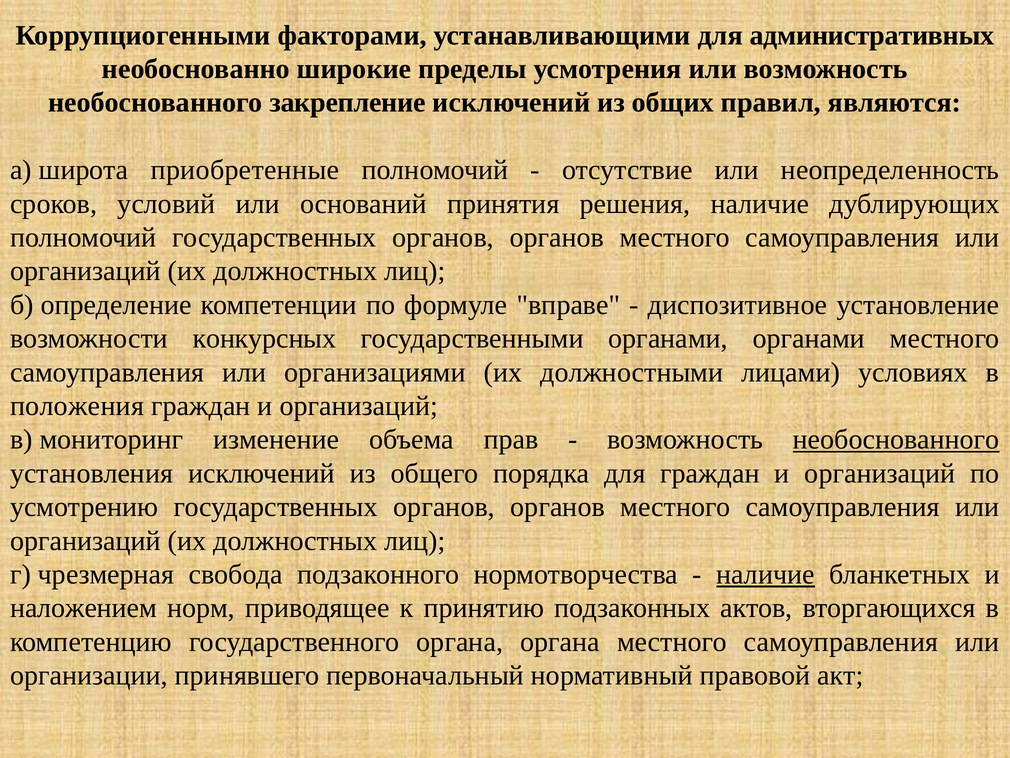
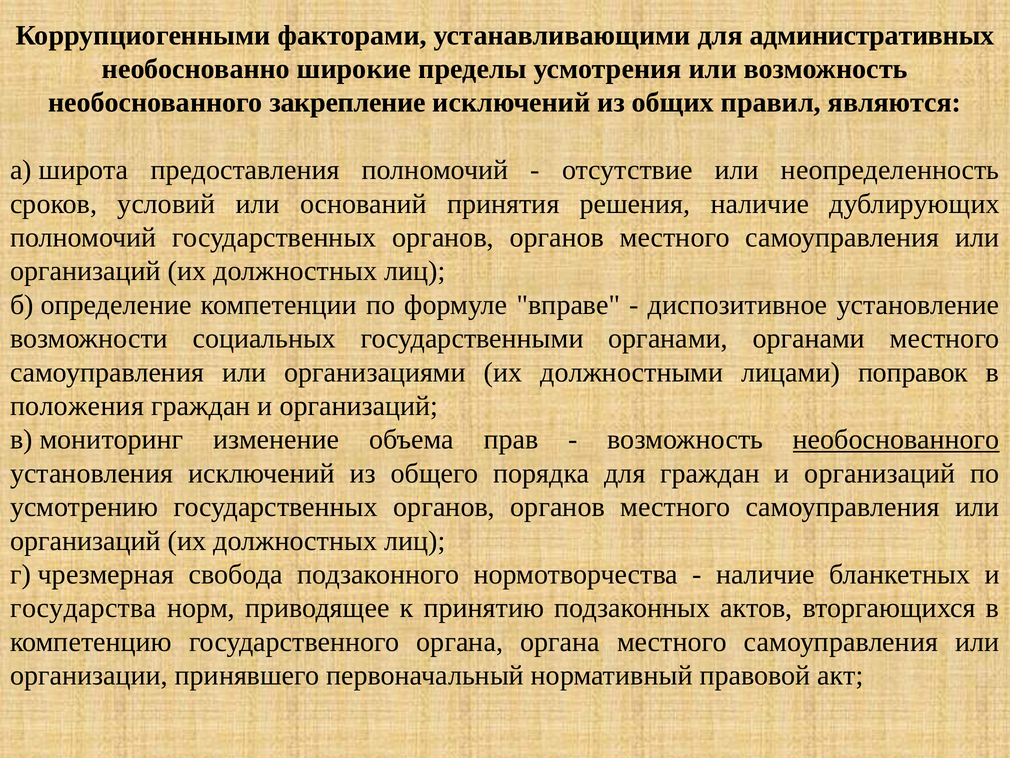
приобретенные: приобретенные -> предоставления
конкурсных: конкурсных -> социальных
условиях: условиях -> поправок
наличие at (766, 574) underline: present -> none
наложением: наложением -> государства
